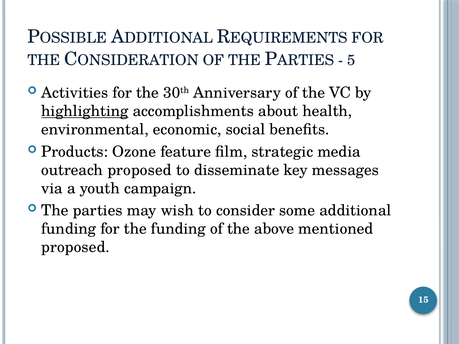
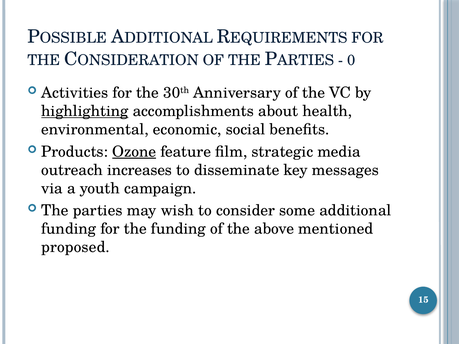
5: 5 -> 0
Ozone underline: none -> present
outreach proposed: proposed -> increases
